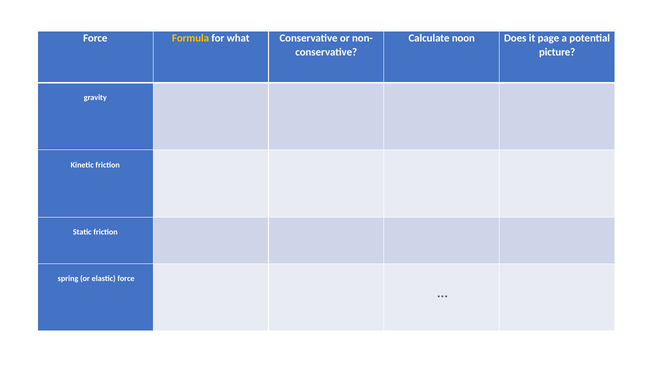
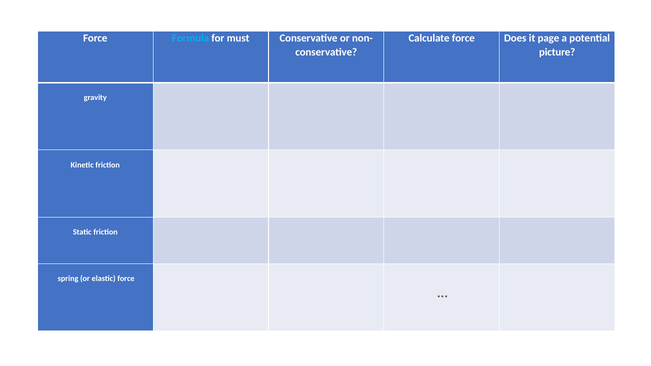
Formula colour: yellow -> light blue
what: what -> must
Calculate noon: noon -> force
